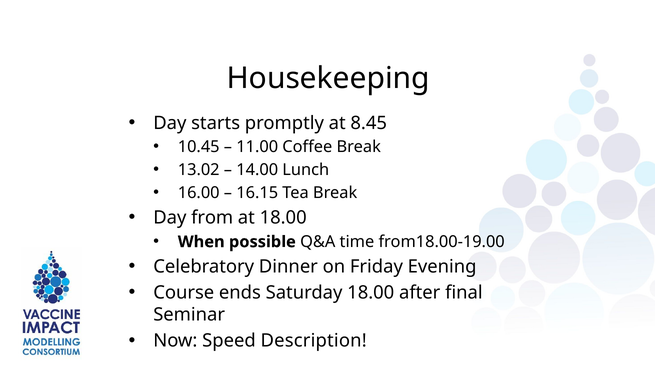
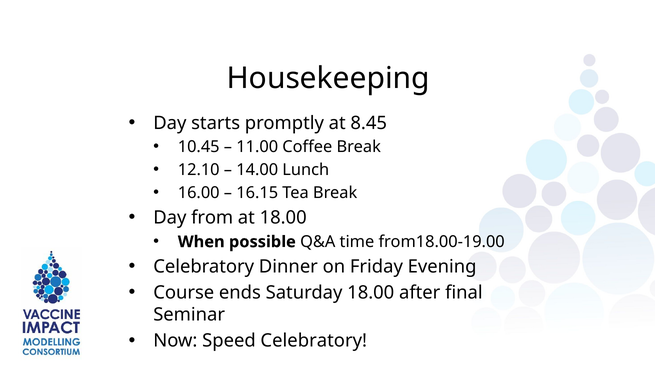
13.02: 13.02 -> 12.10
Speed Description: Description -> Celebratory
